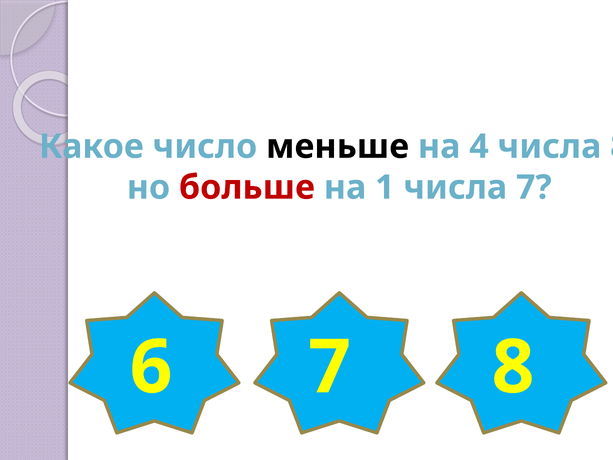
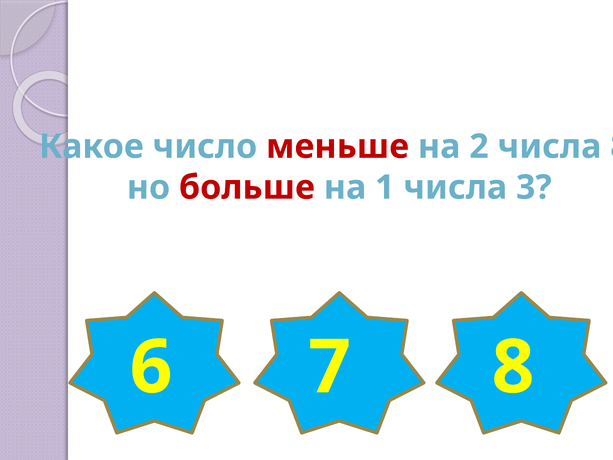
меньше colour: black -> red
4: 4 -> 2
числа 7: 7 -> 3
